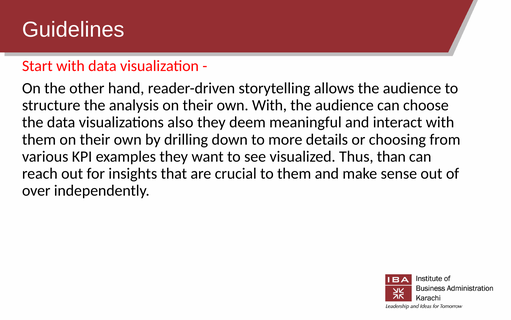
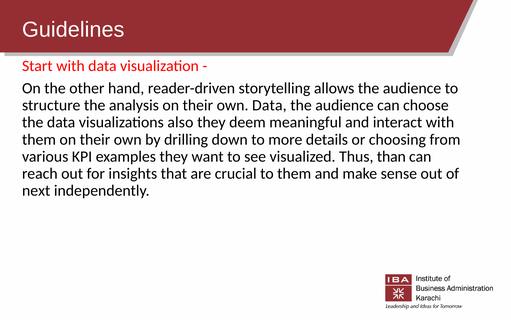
own With: With -> Data
over: over -> next
